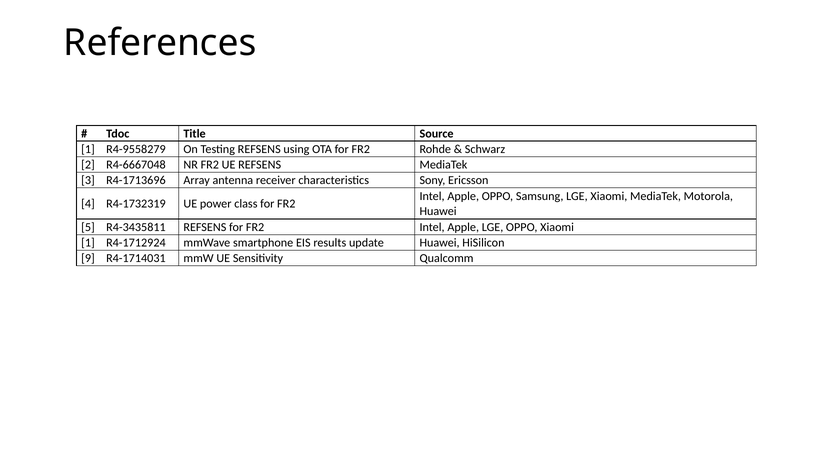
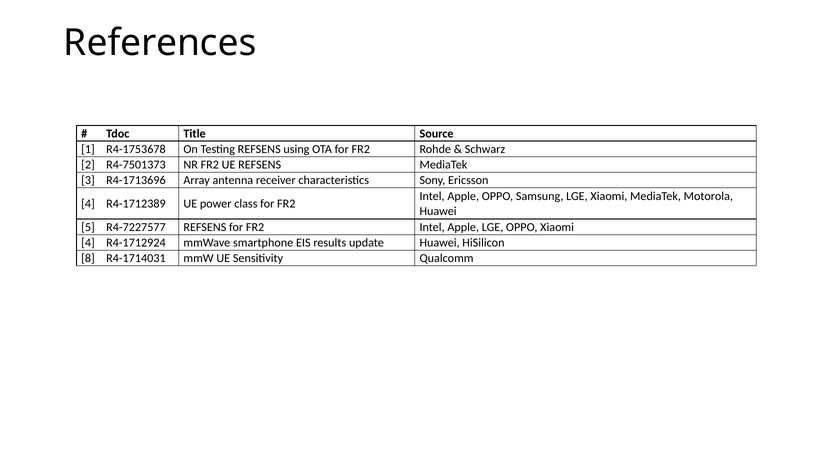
R4-9558279: R4-9558279 -> R4-1753678
R4-6667048: R4-6667048 -> R4-7501373
R4-1732319: R4-1732319 -> R4-1712389
R4-3435811: R4-3435811 -> R4-7227577
1 at (88, 243): 1 -> 4
9: 9 -> 8
